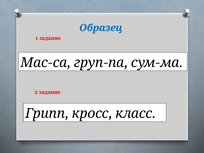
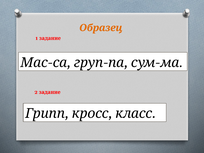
Образец colour: blue -> orange
